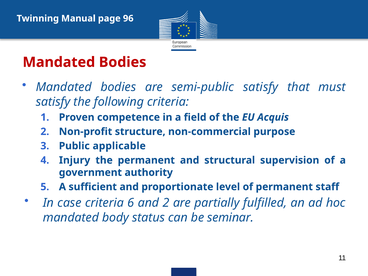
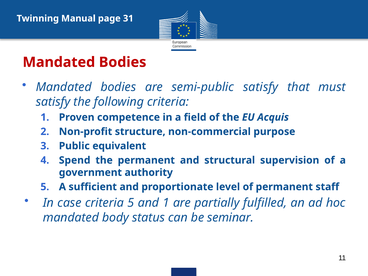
96: 96 -> 31
applicable: applicable -> equivalent
Injury: Injury -> Spend
criteria 6: 6 -> 5
and 2: 2 -> 1
